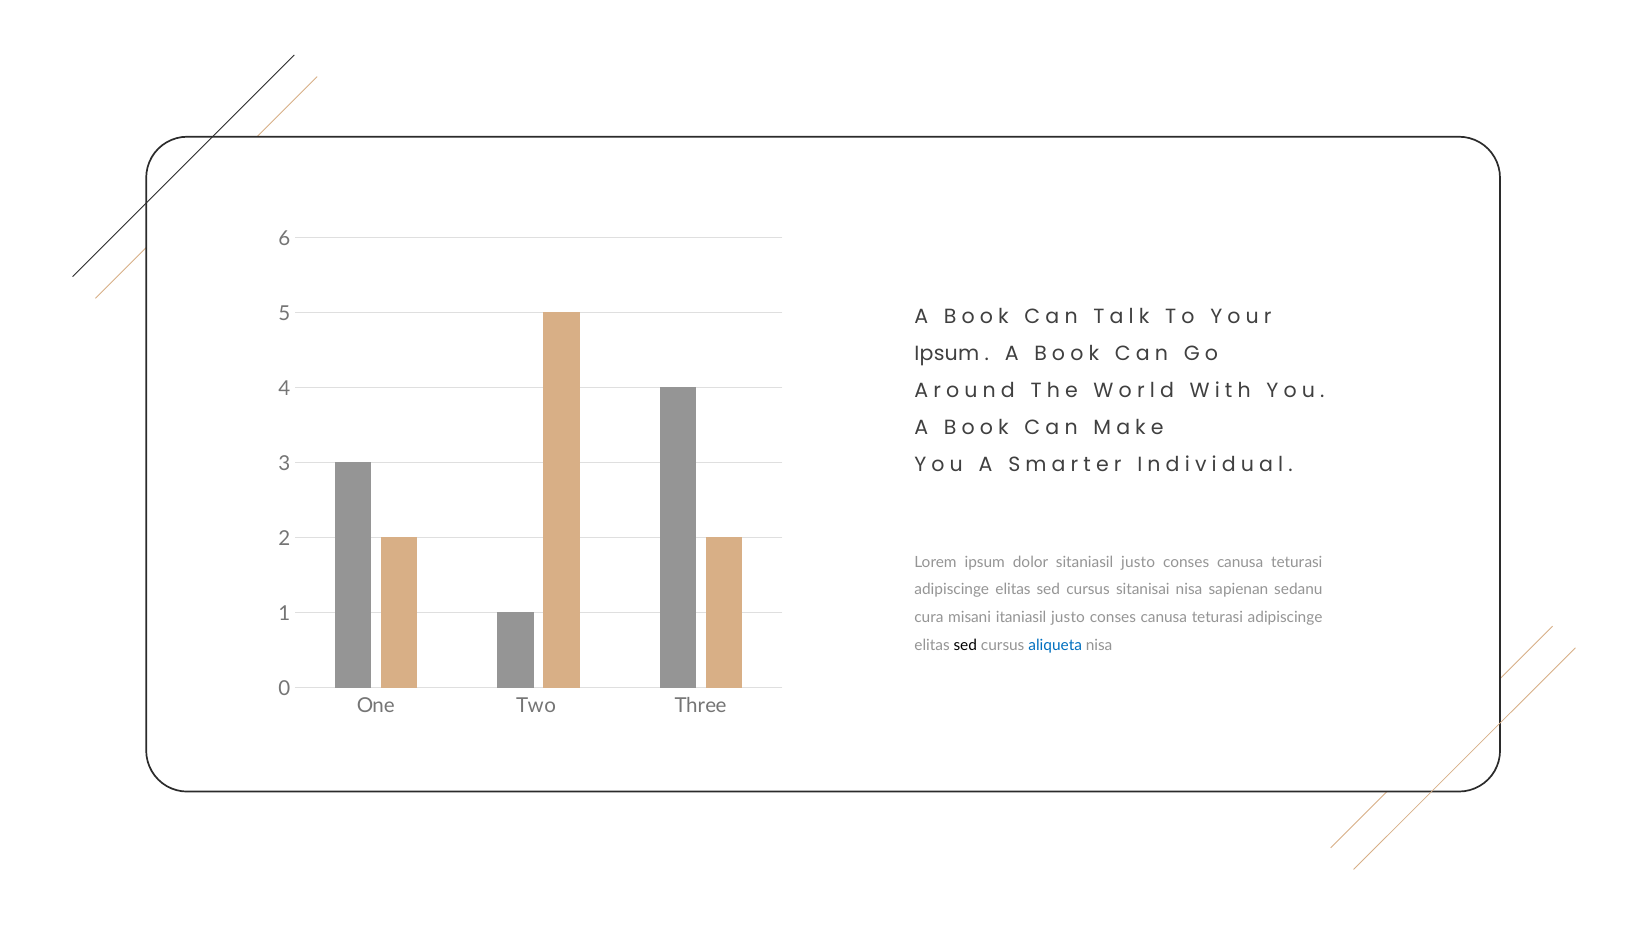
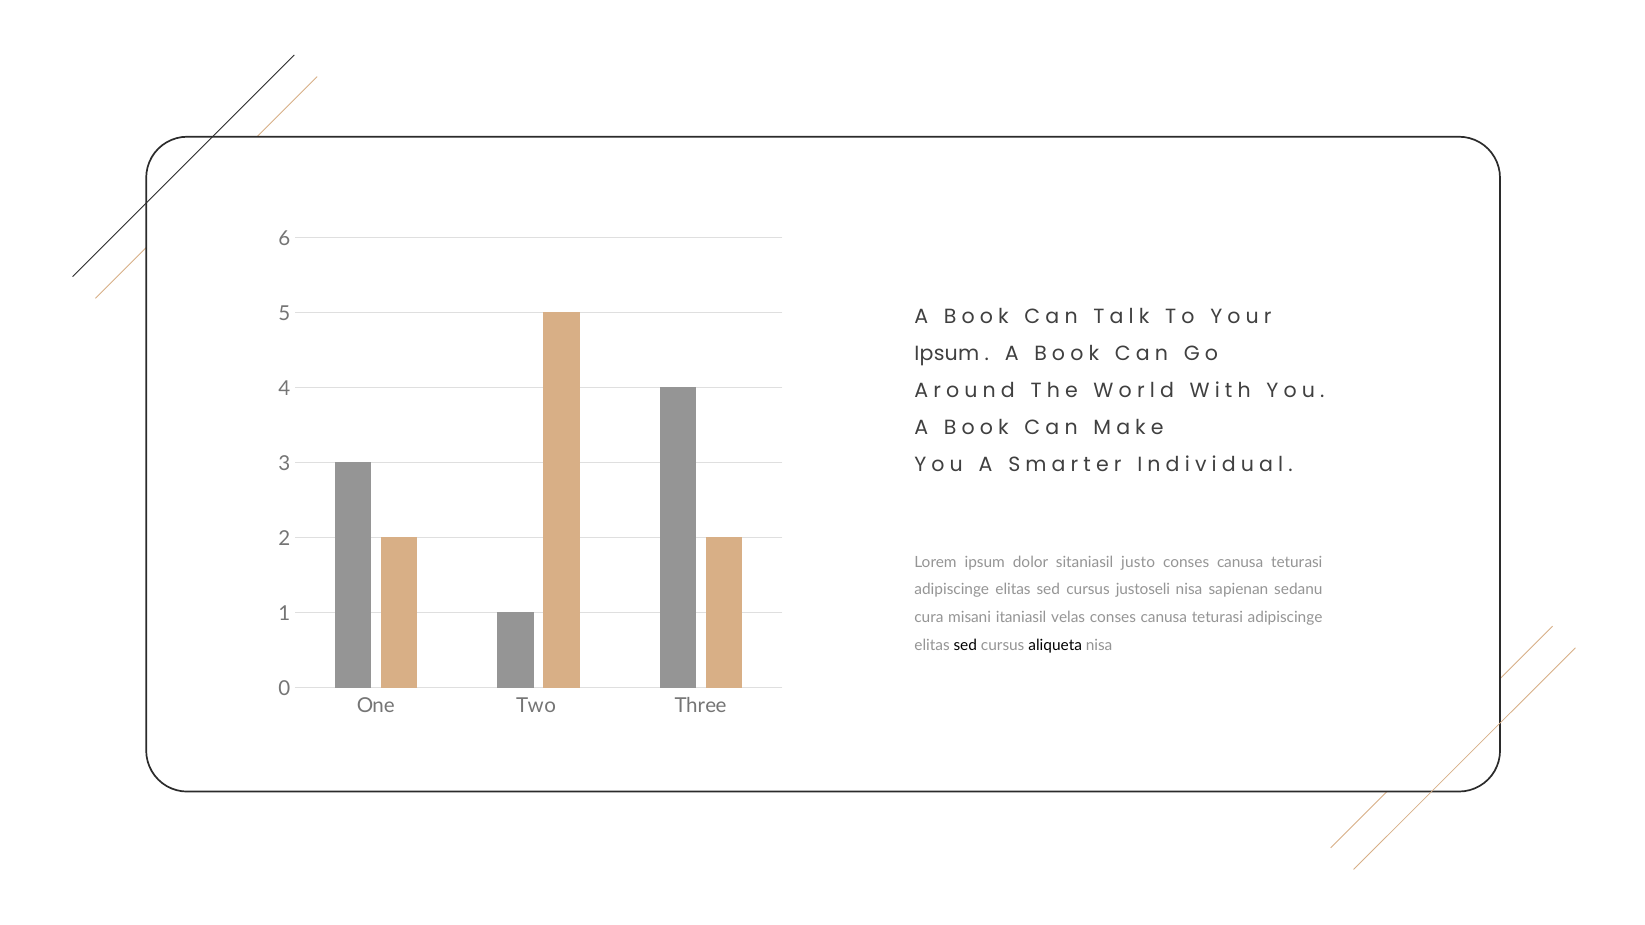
sitanisai: sitanisai -> justoseli
itaniasil justo: justo -> velas
aliqueta colour: blue -> black
